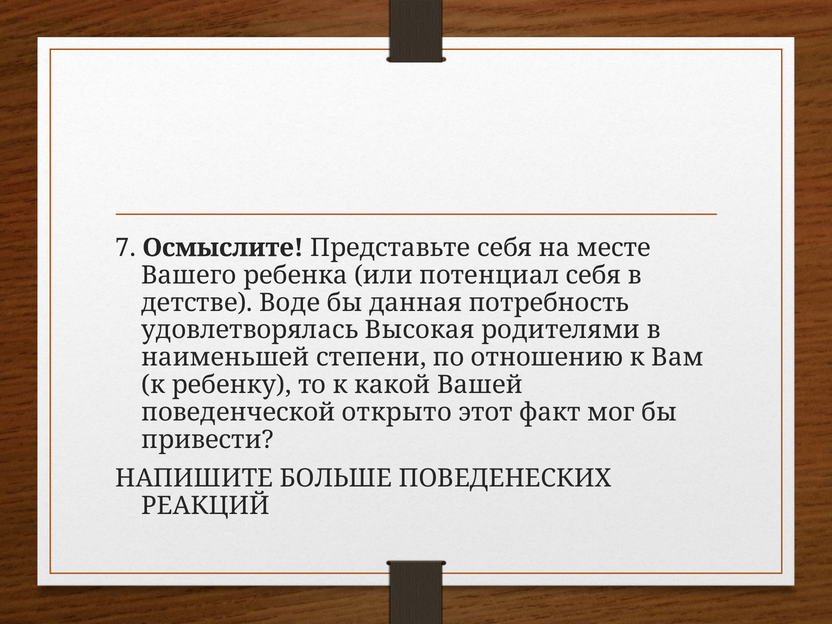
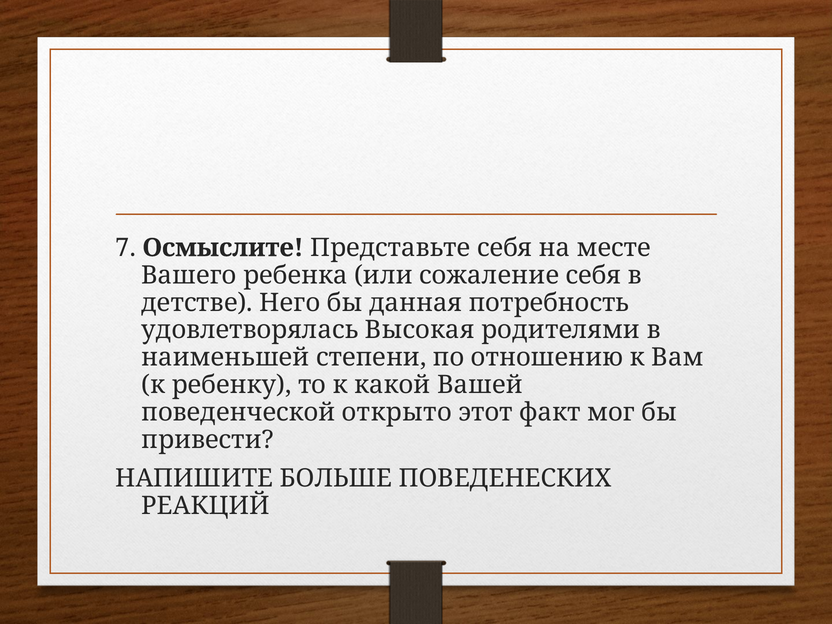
потенциал: потенциал -> сожаление
Воде: Воде -> Него
